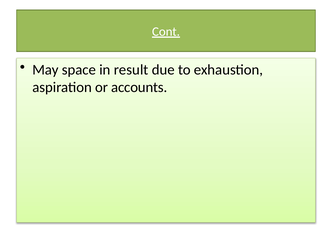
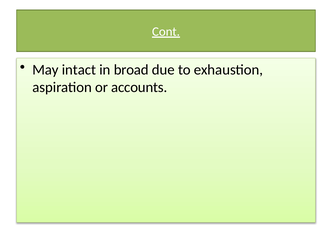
space: space -> intact
result: result -> broad
